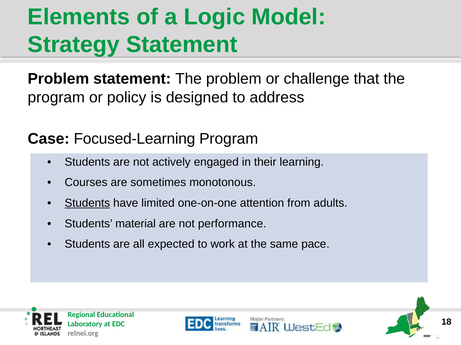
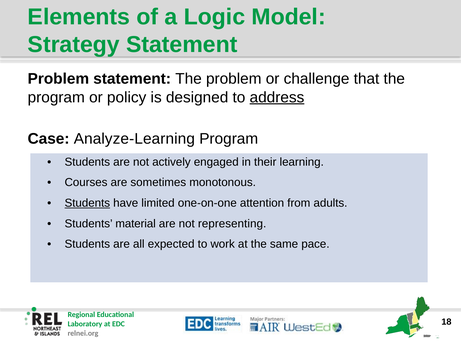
address underline: none -> present
Focused-Learning: Focused-Learning -> Analyze-Learning
performance: performance -> representing
